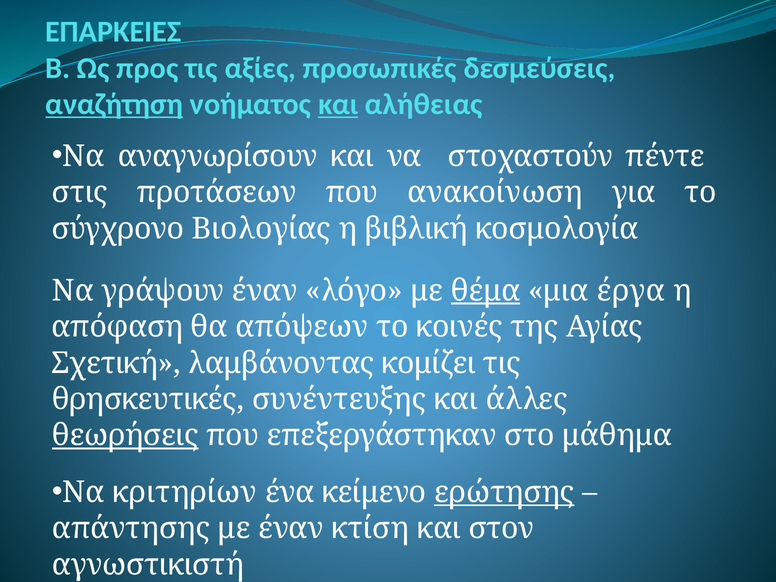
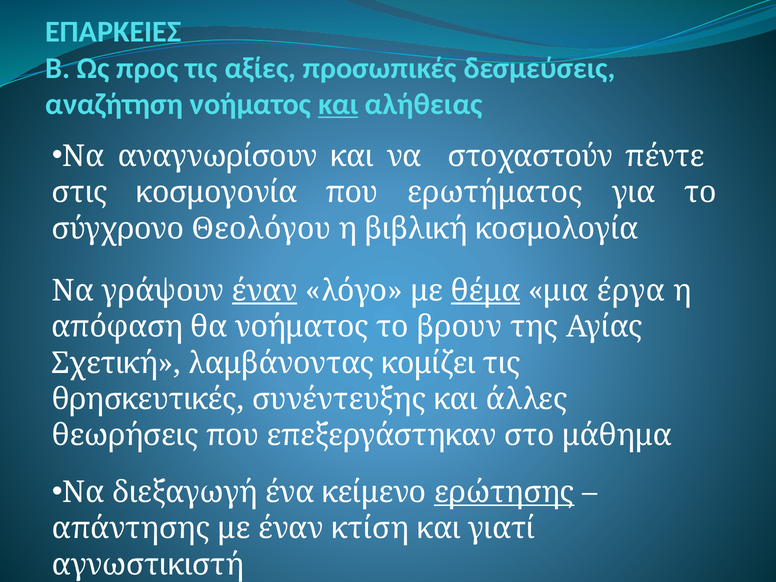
αναζήτηση underline: present -> none
προτάσεων: προτάσεων -> κοσμογονία
ανακοίνωση: ανακοίνωση -> ερωτήματος
Βιολογίας: Βιολογίας -> Θεολόγου
έναν at (265, 291) underline: none -> present
θα απόψεων: απόψεων -> νοήματος
κοινές: κοινές -> βρουν
θεωρήσεις underline: present -> none
κριτηρίων: κριτηρίων -> διεξαγωγή
στον: στον -> γιατί
